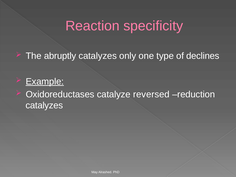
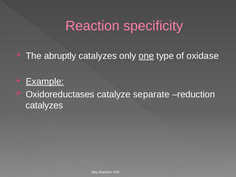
one underline: none -> present
declines: declines -> oxidase
reversed: reversed -> separate
